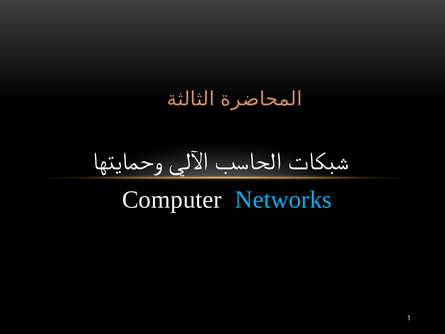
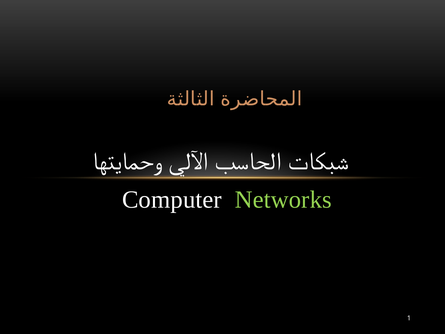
Networks colour: light blue -> light green
